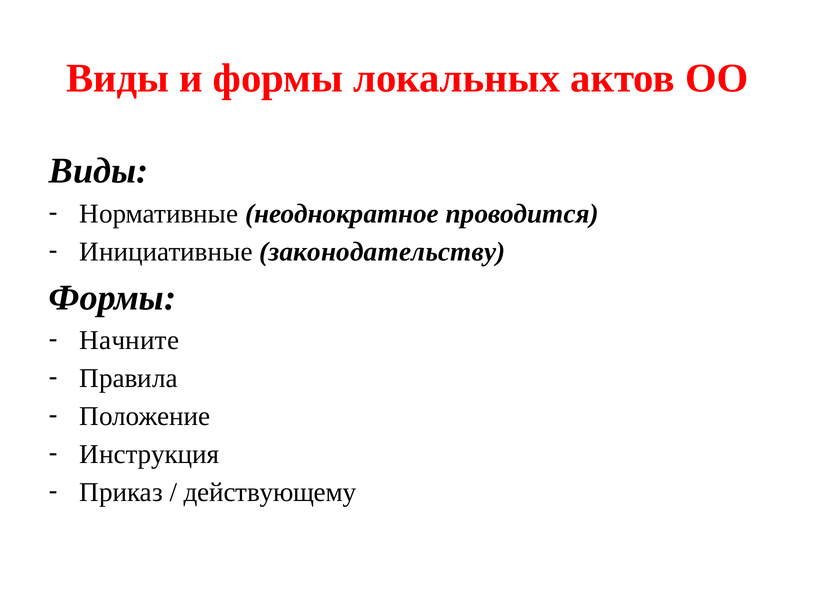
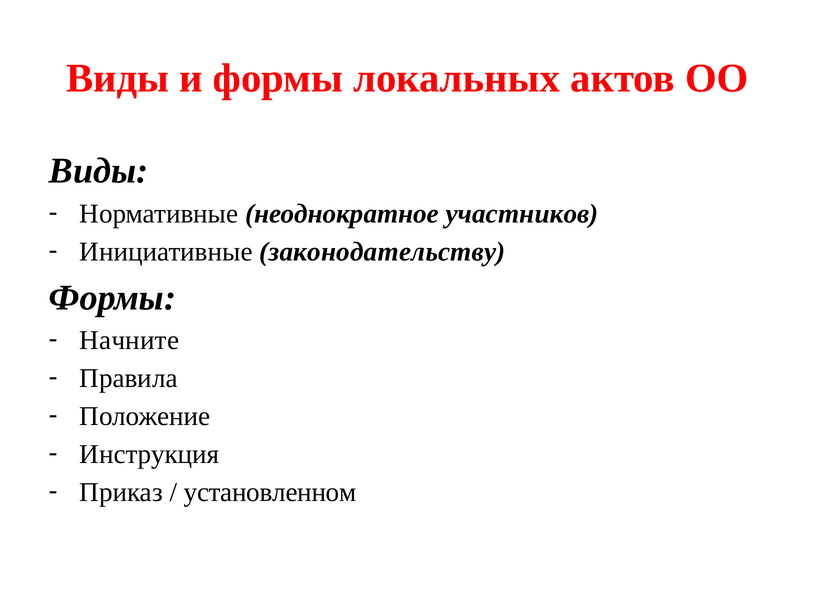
проводится: проводится -> участников
действующему: действующему -> установленном
